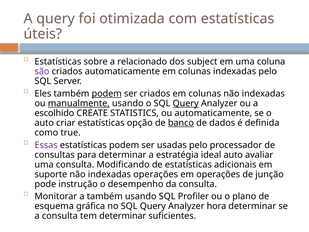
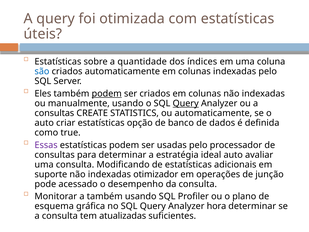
relacionado: relacionado -> quantidade
subject: subject -> índices
são colour: purple -> blue
manualmente underline: present -> none
escolhido at (54, 113): escolhido -> consultas
banco underline: present -> none
indexadas operações: operações -> otimizador
instrução: instrução -> acessado
tem determinar: determinar -> atualizadas
